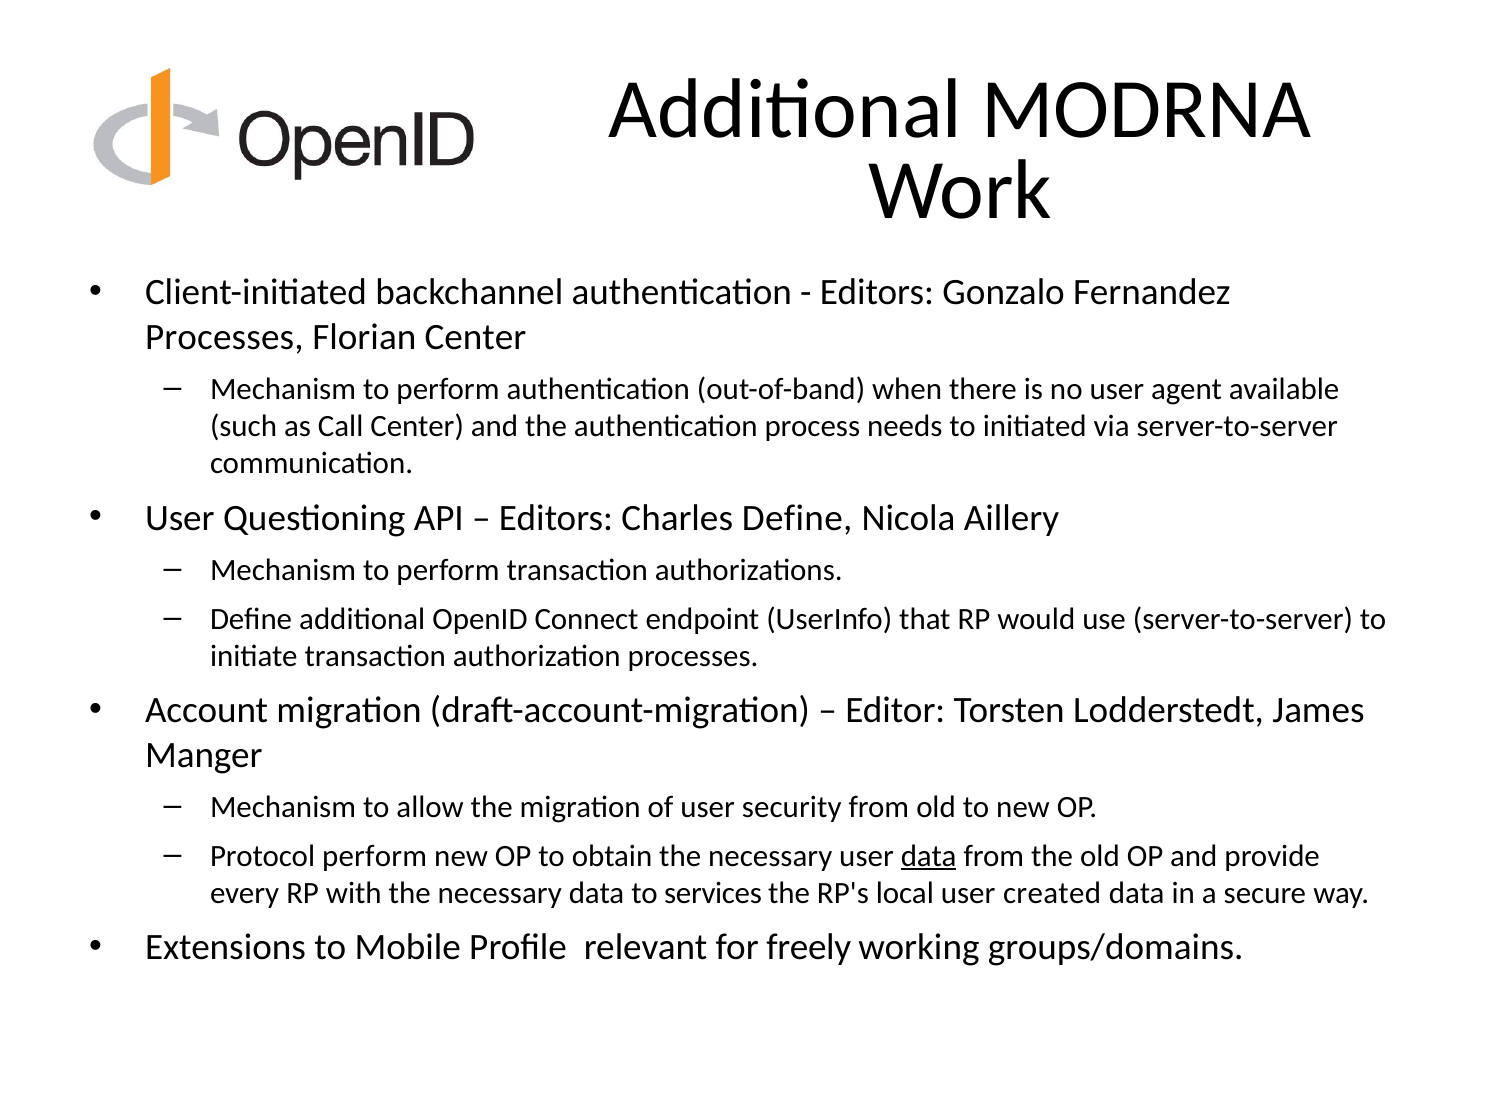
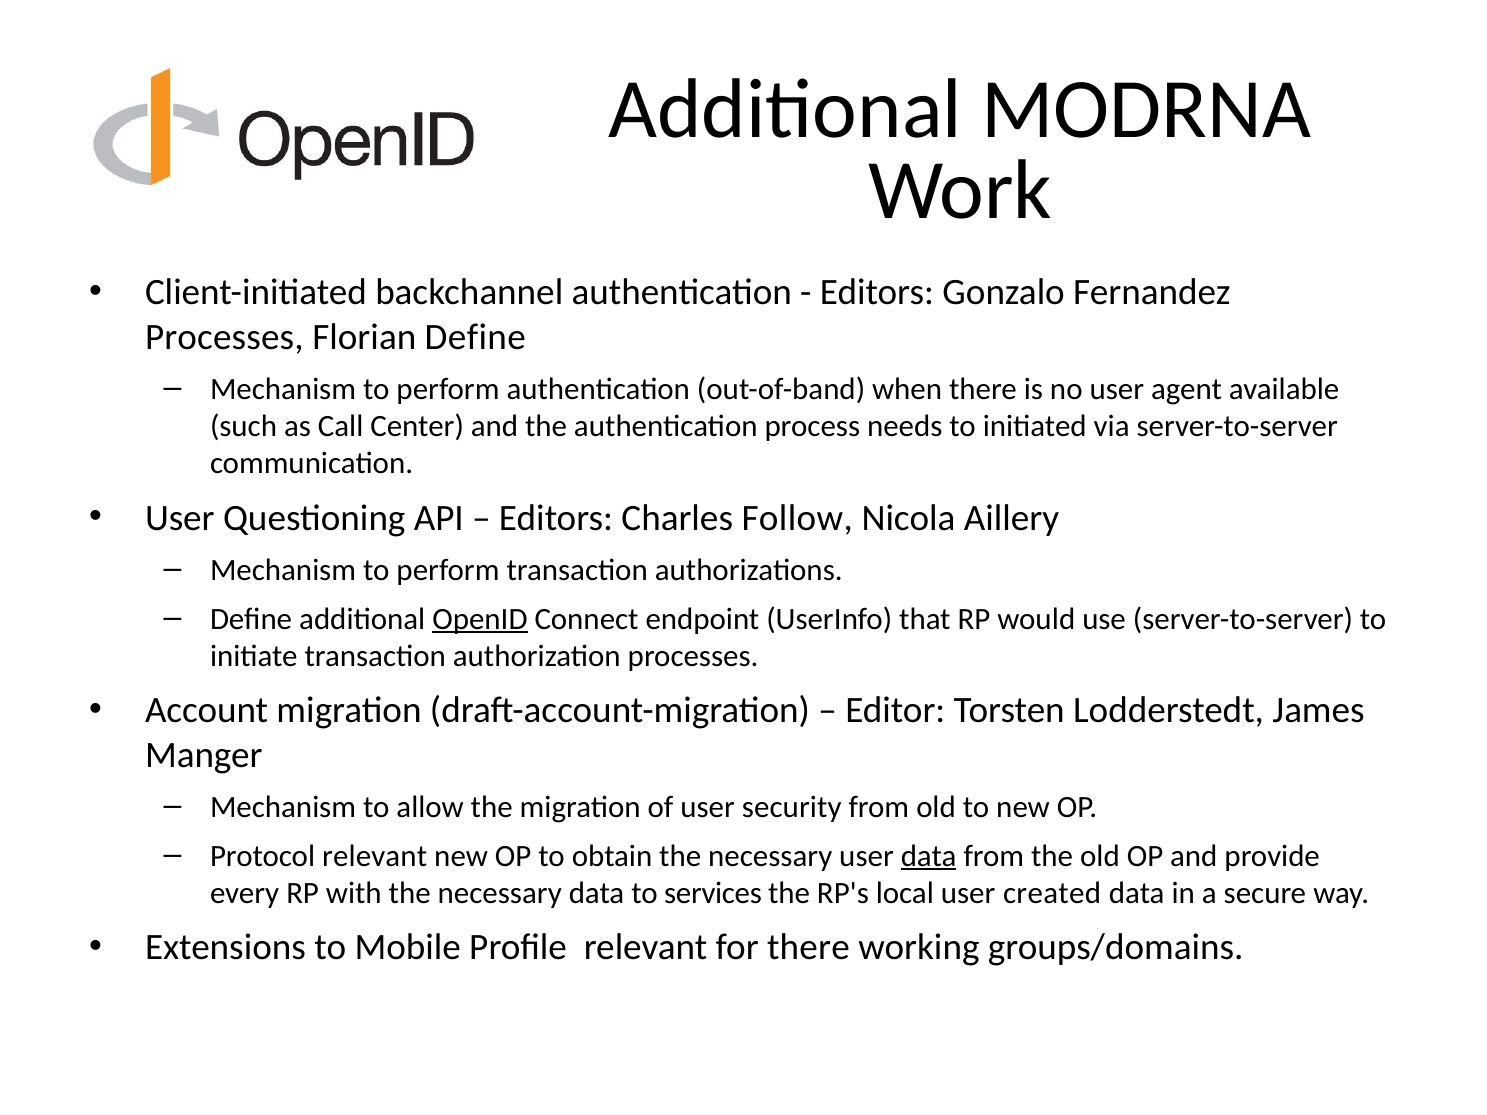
Florian Center: Center -> Define
Charles Define: Define -> Follow
OpenID underline: none -> present
Protocol perform: perform -> relevant
for freely: freely -> there
